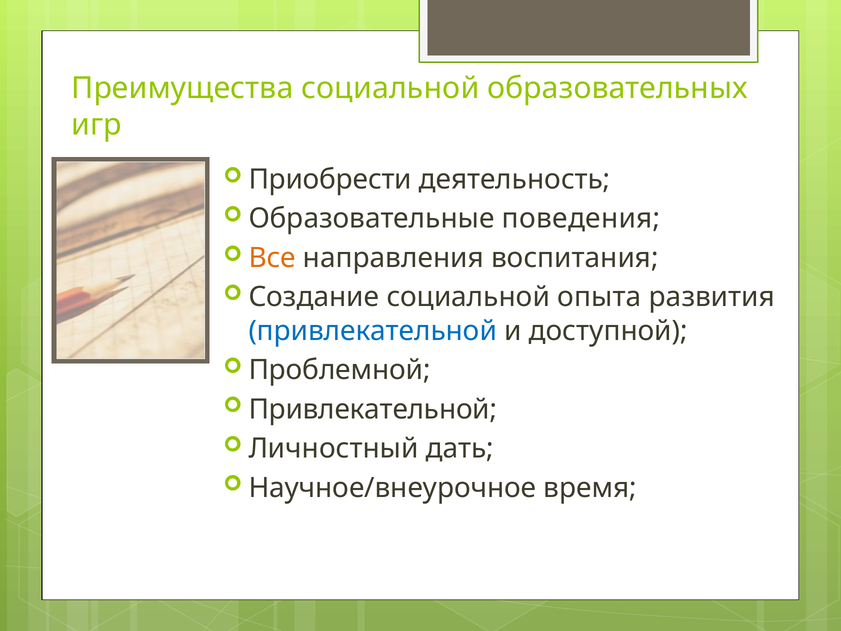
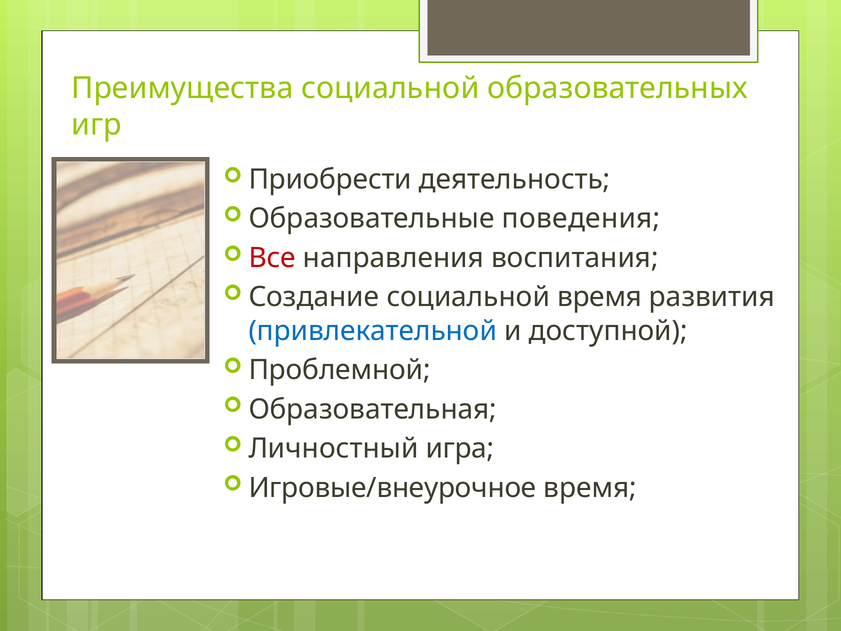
Все colour: orange -> red
социальной опыта: опыта -> время
Привлекательной at (373, 409): Привлекательной -> Образовательная
дать: дать -> игра
Научное/внеурочное: Научное/внеурочное -> Игровые/внеурочное
